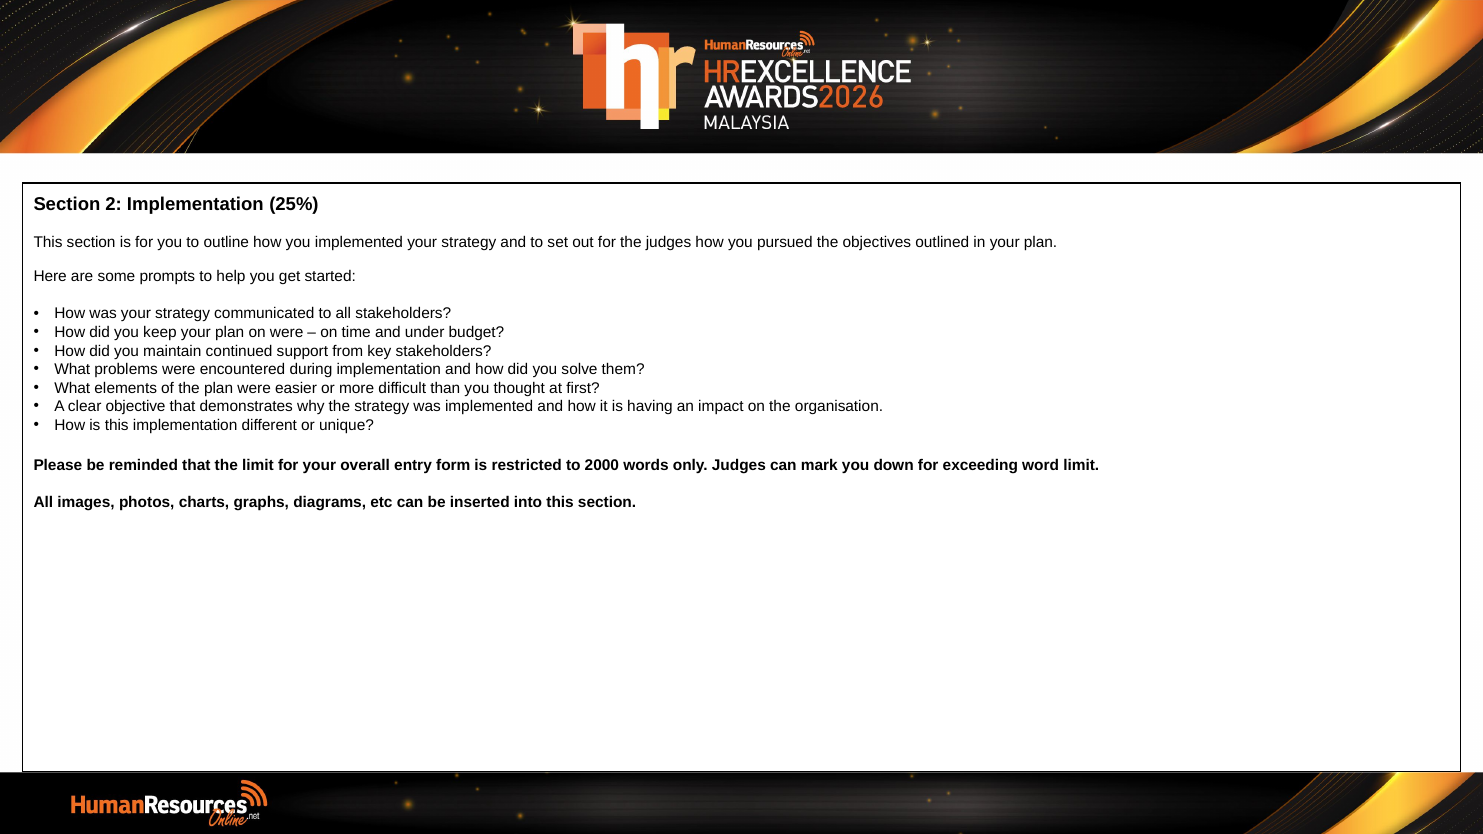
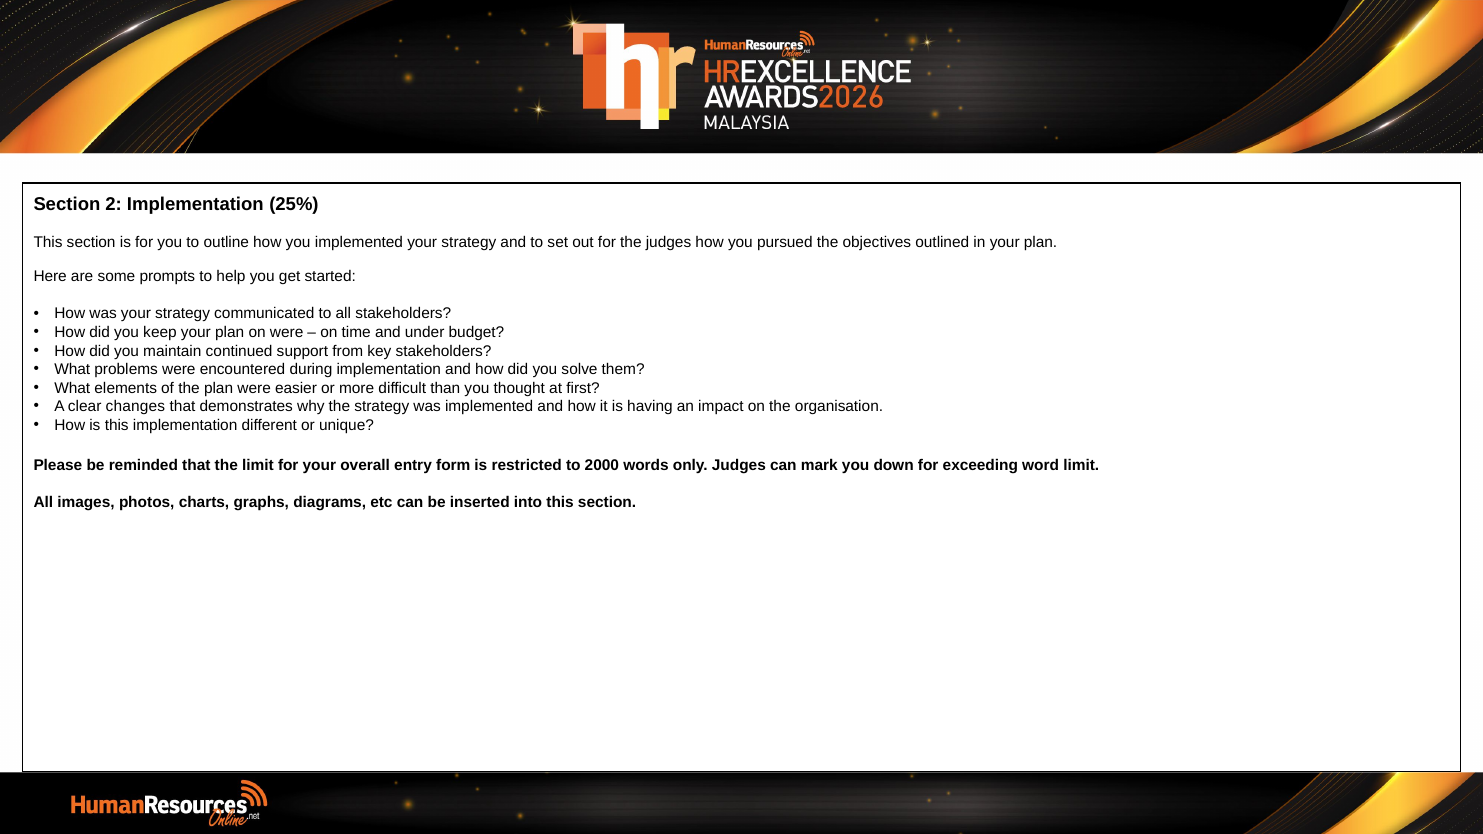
objective: objective -> changes
